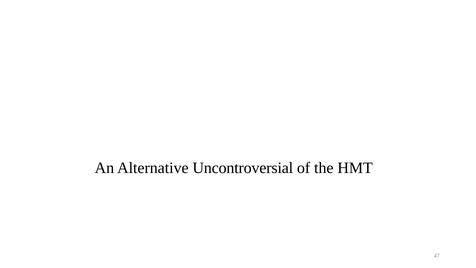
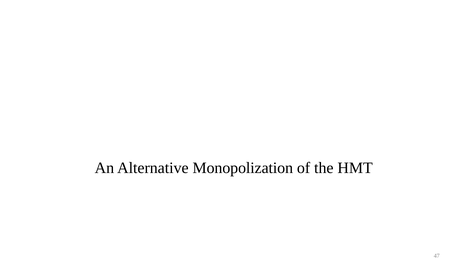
Uncontroversial: Uncontroversial -> Monopolization
